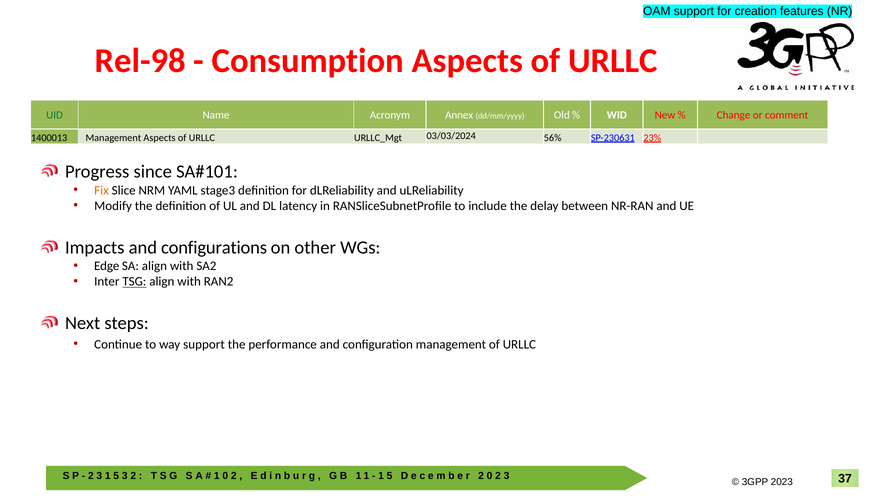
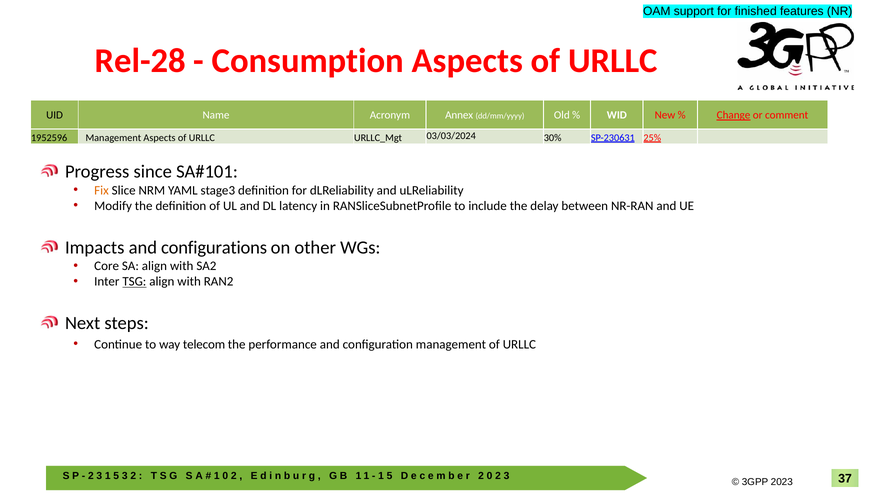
creation: creation -> finished
Rel-98: Rel-98 -> Rel-28
UID colour: green -> black
Change underline: none -> present
1400013: 1400013 -> 1952596
56%: 56% -> 30%
23%: 23% -> 25%
Edge: Edge -> Core
way support: support -> telecom
